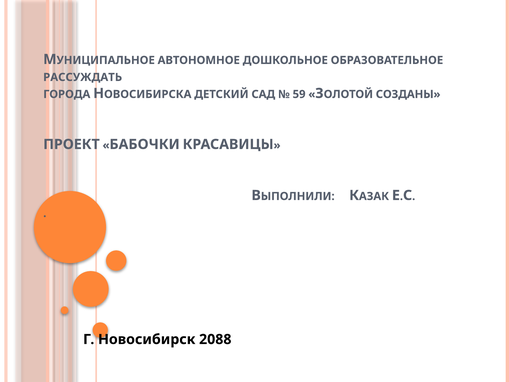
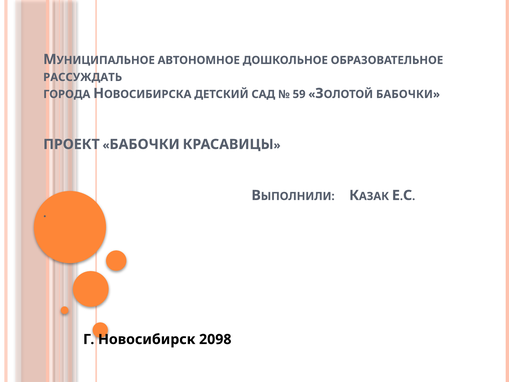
ЗОЛОТОЙ СОЗДАНЫ: СОЗДАНЫ -> БАБОЧКИ
2088: 2088 -> 2098
